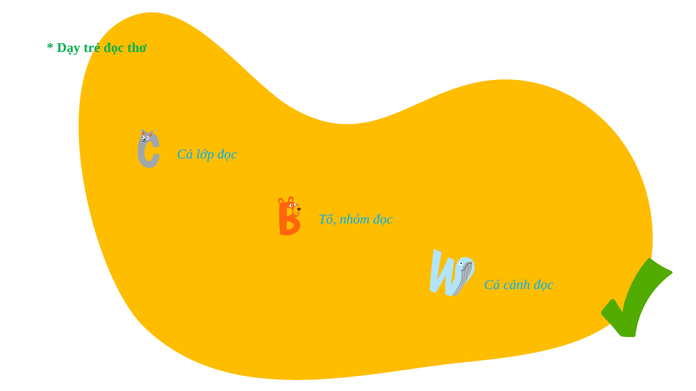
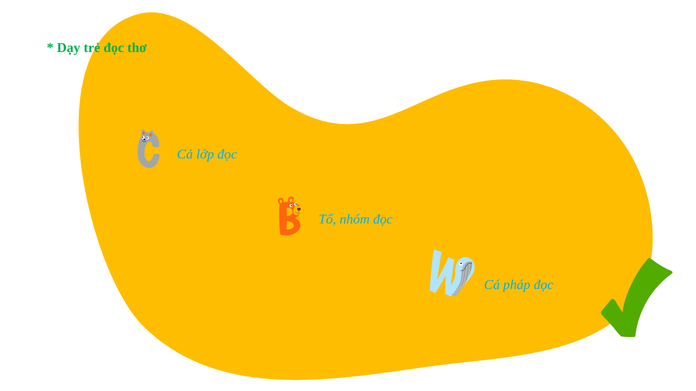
cảnh: cảnh -> pháp
